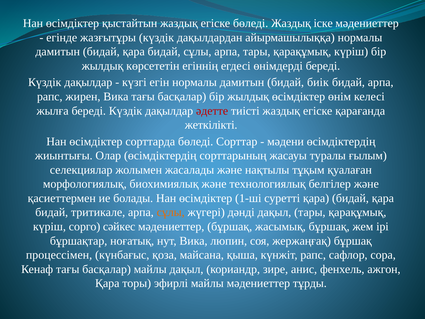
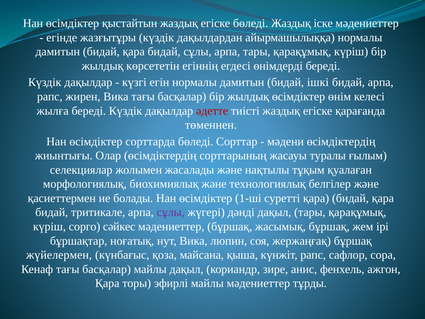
биiк: биiк -> iшкi
жеткiлiктi: жеткiлiктi -> төменнен
сұлы at (171, 212) colour: orange -> purple
процессiмен: процессiмен -> жүйелермен
